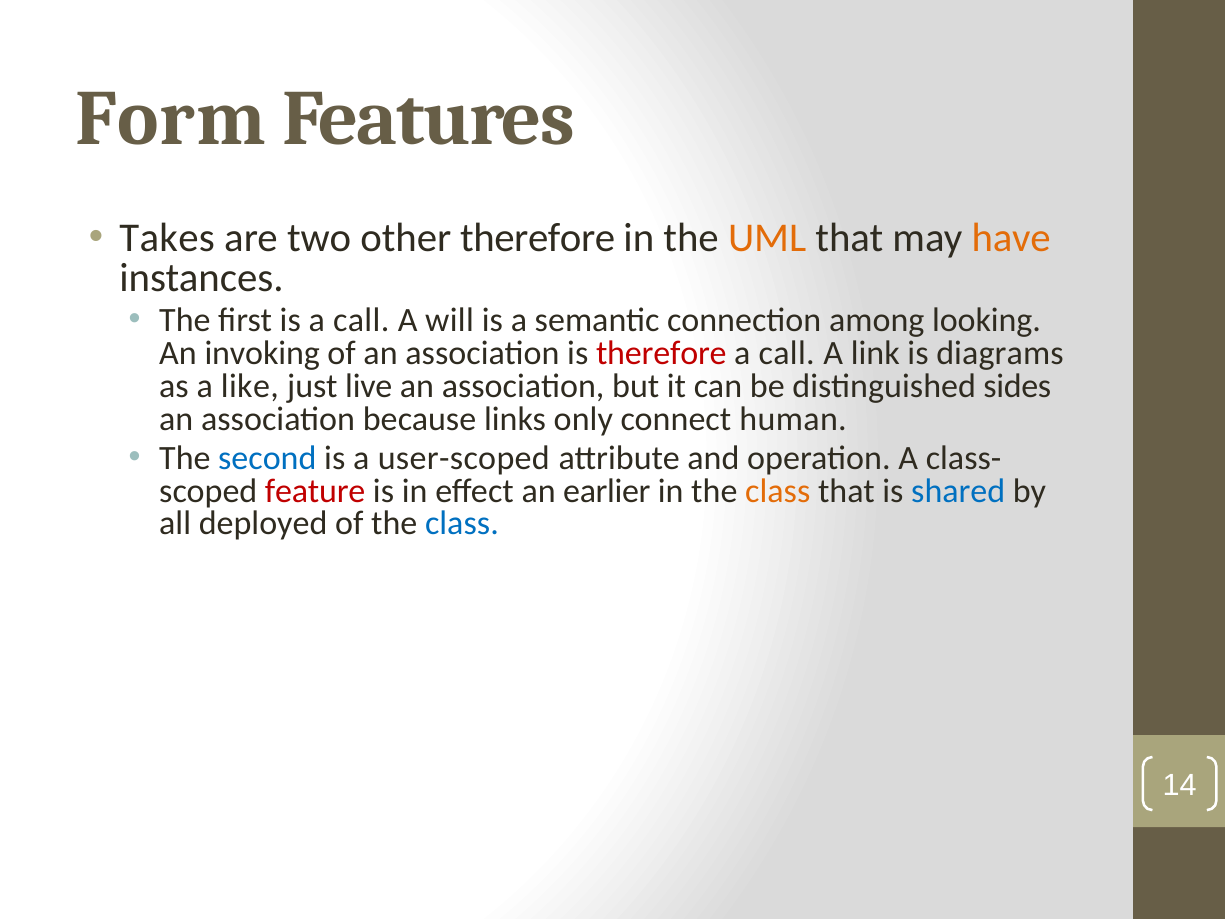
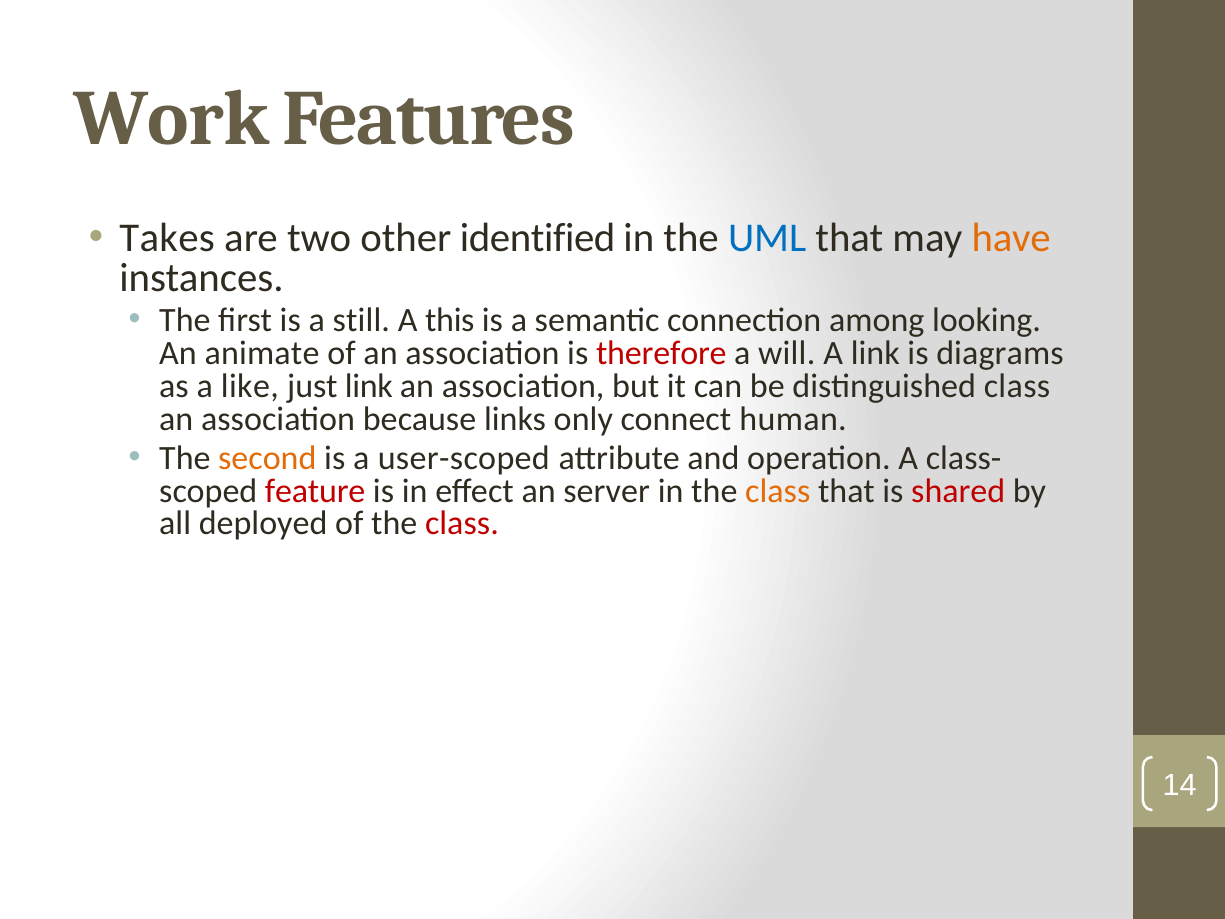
Form: Form -> Work
other therefore: therefore -> identified
UML colour: orange -> blue
is a call: call -> still
will: will -> this
invoking: invoking -> animate
call at (787, 353): call -> will
just live: live -> link
distinguished sides: sides -> class
second colour: blue -> orange
earlier: earlier -> server
shared colour: blue -> red
class at (462, 524) colour: blue -> red
